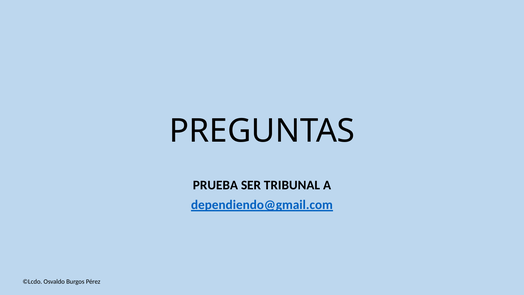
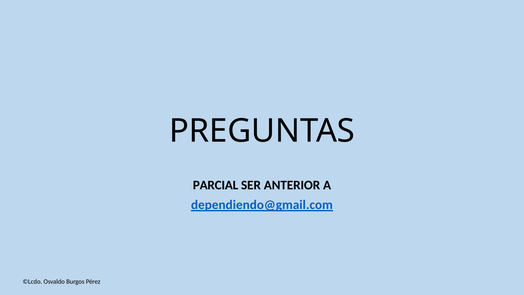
PRUEBA: PRUEBA -> PARCIAL
TRIBUNAL: TRIBUNAL -> ANTERIOR
